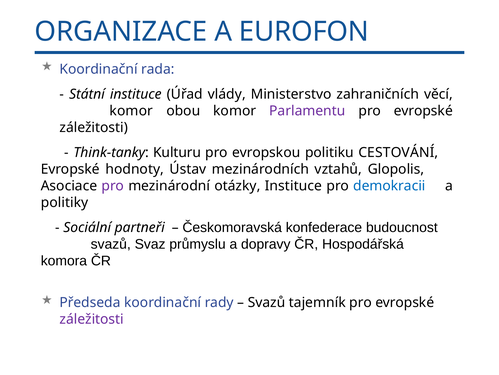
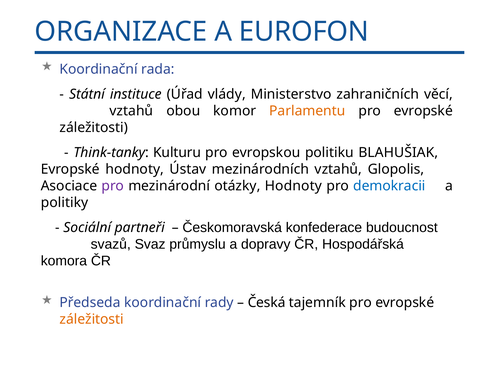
komor at (131, 111): komor -> vztahů
Parlamentu colour: purple -> orange
CESTOVÁNÍ: CESTOVÁNÍ -> BLAHUŠIAK
otázky Instituce: Instituce -> Hodnoty
Svazů at (267, 302): Svazů -> Česká
záležitosti at (92, 319) colour: purple -> orange
